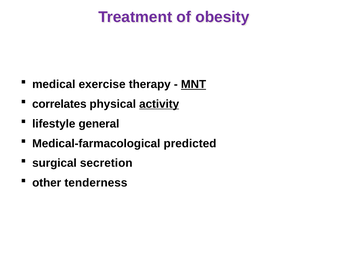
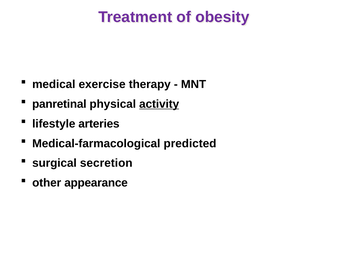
MNT underline: present -> none
correlates: correlates -> panretinal
general: general -> arteries
tenderness: tenderness -> appearance
